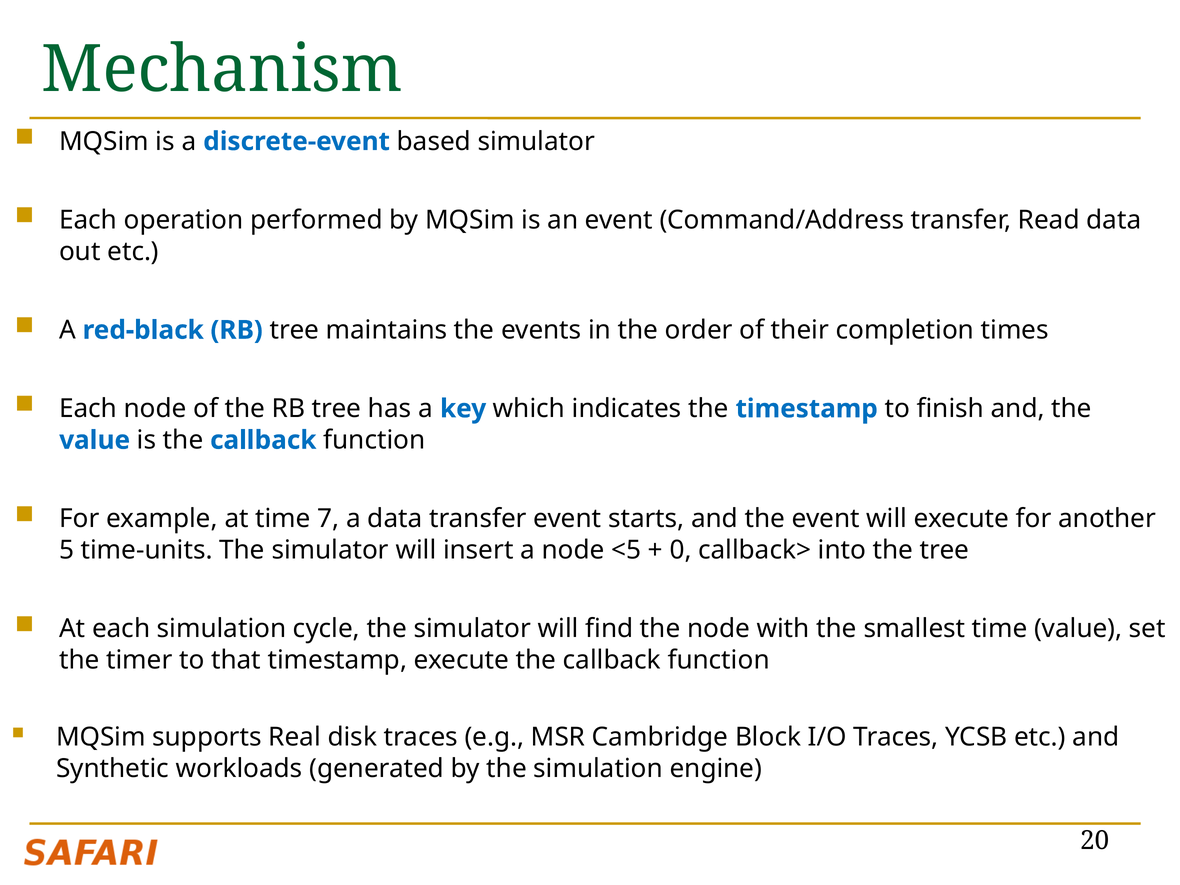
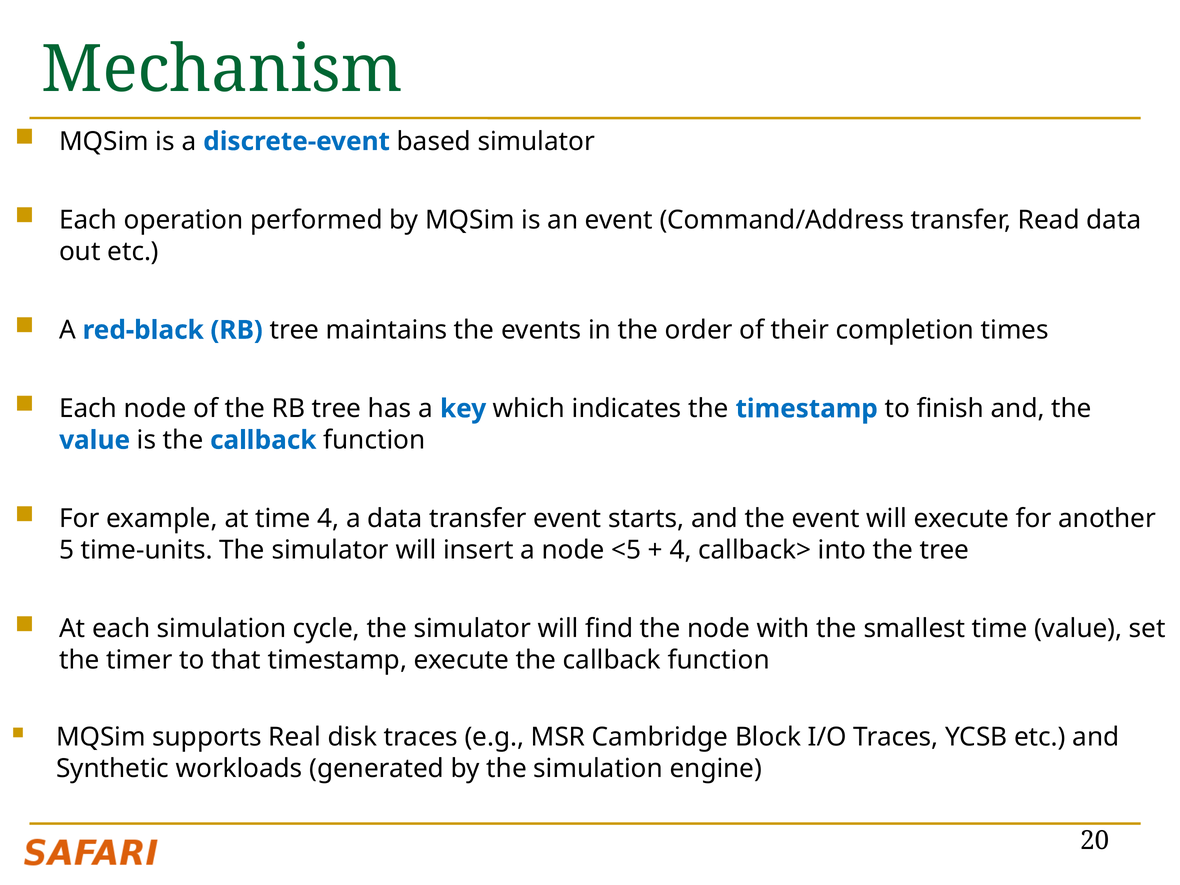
time 7: 7 -> 4
0 at (681, 550): 0 -> 4
